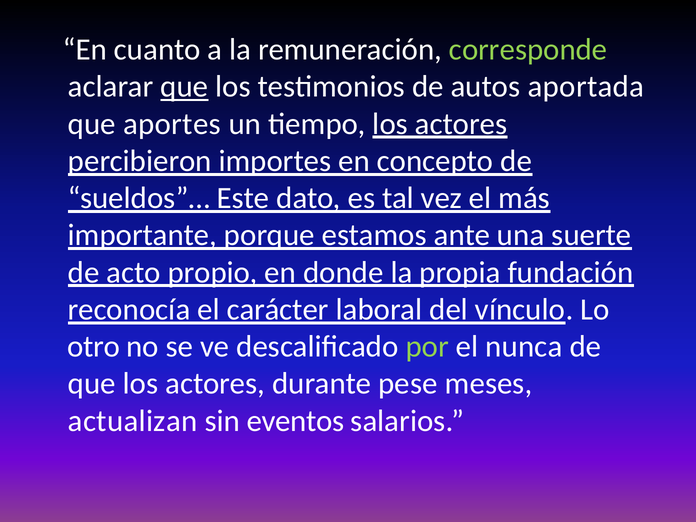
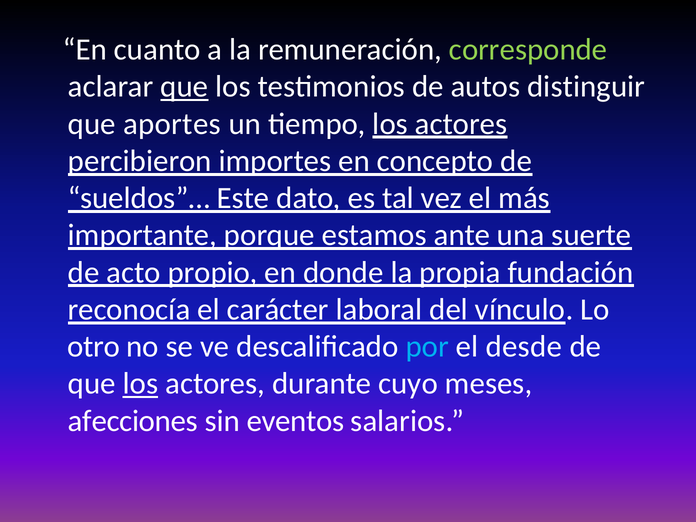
aportada: aportada -> distinguir
por colour: light green -> light blue
nunca: nunca -> desde
los at (140, 384) underline: none -> present
pese: pese -> cuyo
actualizan: actualizan -> afecciones
